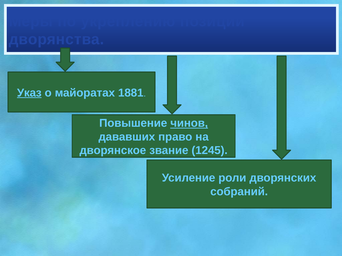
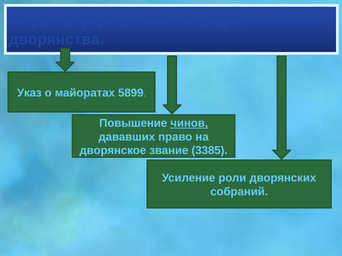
Указ underline: present -> none
1881: 1881 -> 5899
1245: 1245 -> 3385
